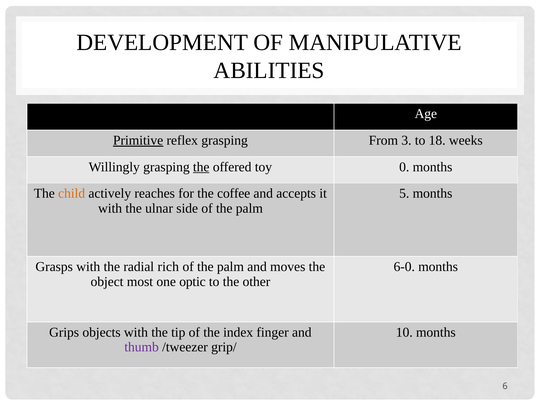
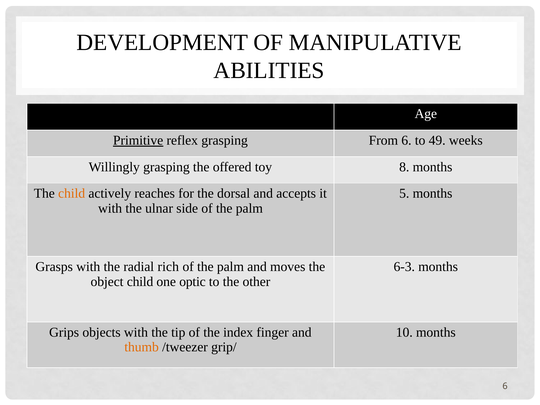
From 3: 3 -> 6
18: 18 -> 49
the at (201, 167) underline: present -> none
0: 0 -> 8
coffee: coffee -> dorsal
6-0: 6-0 -> 6-3
object most: most -> child
thumb colour: purple -> orange
